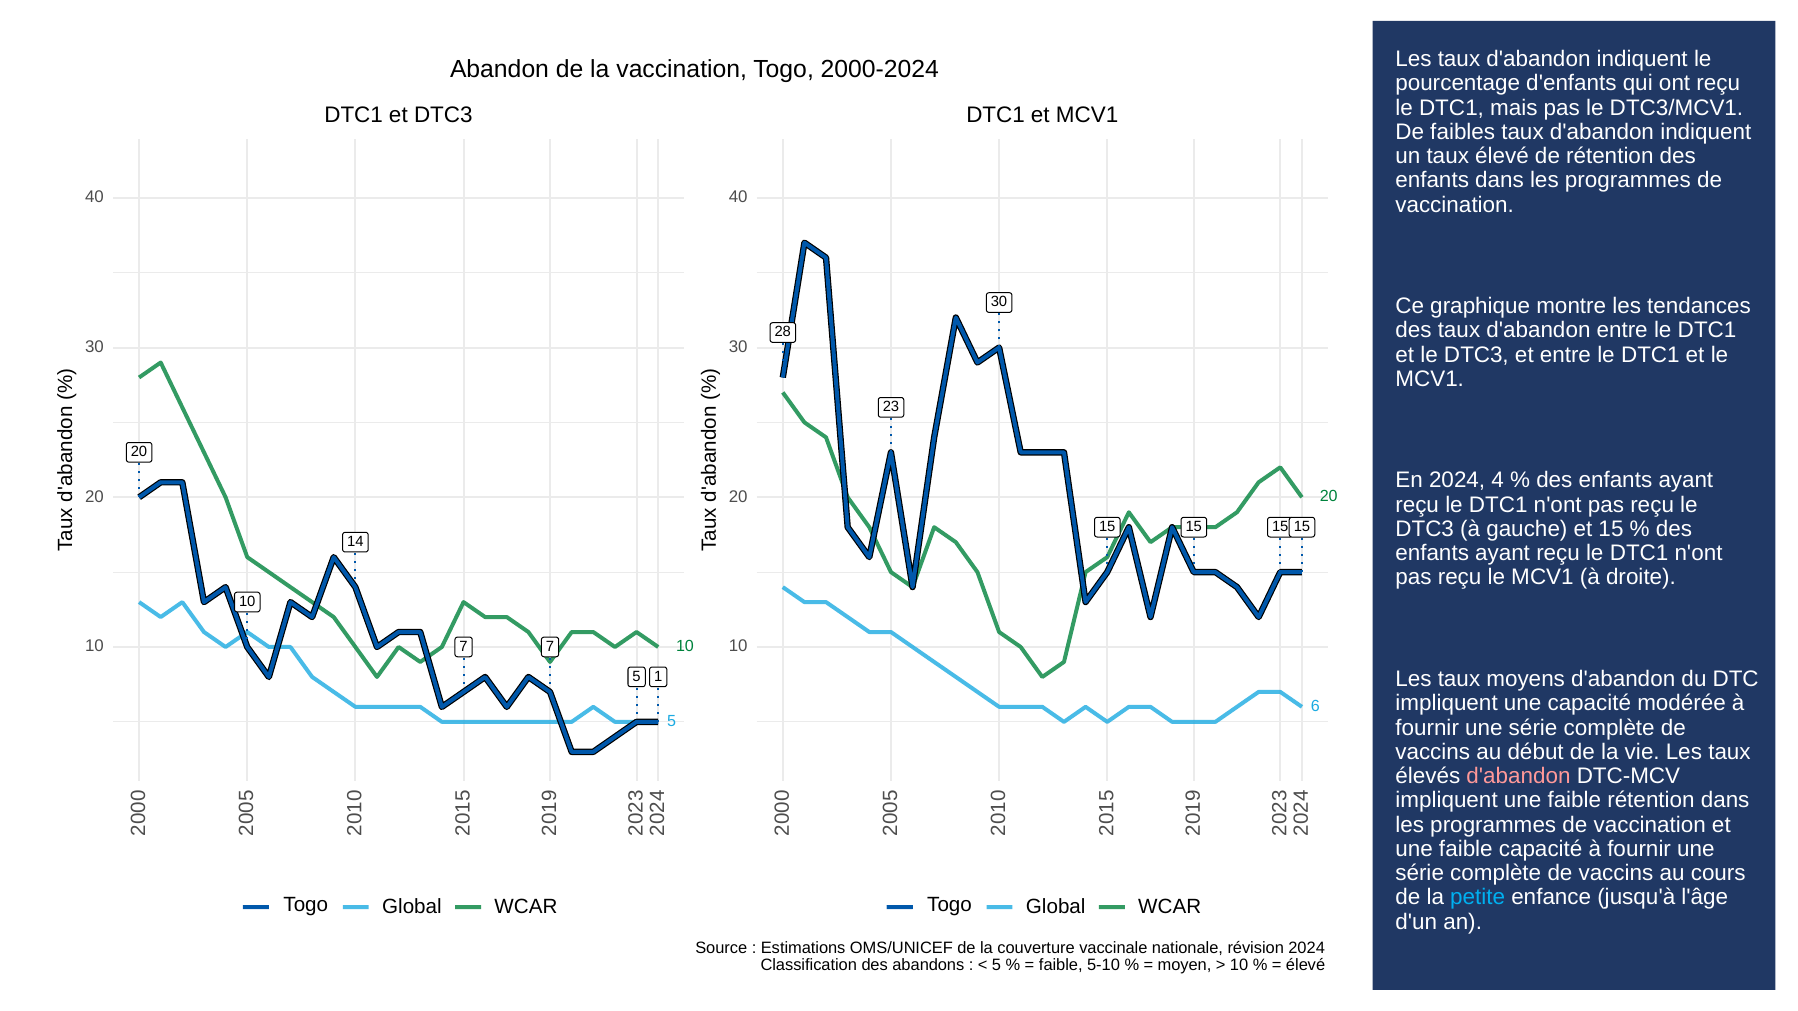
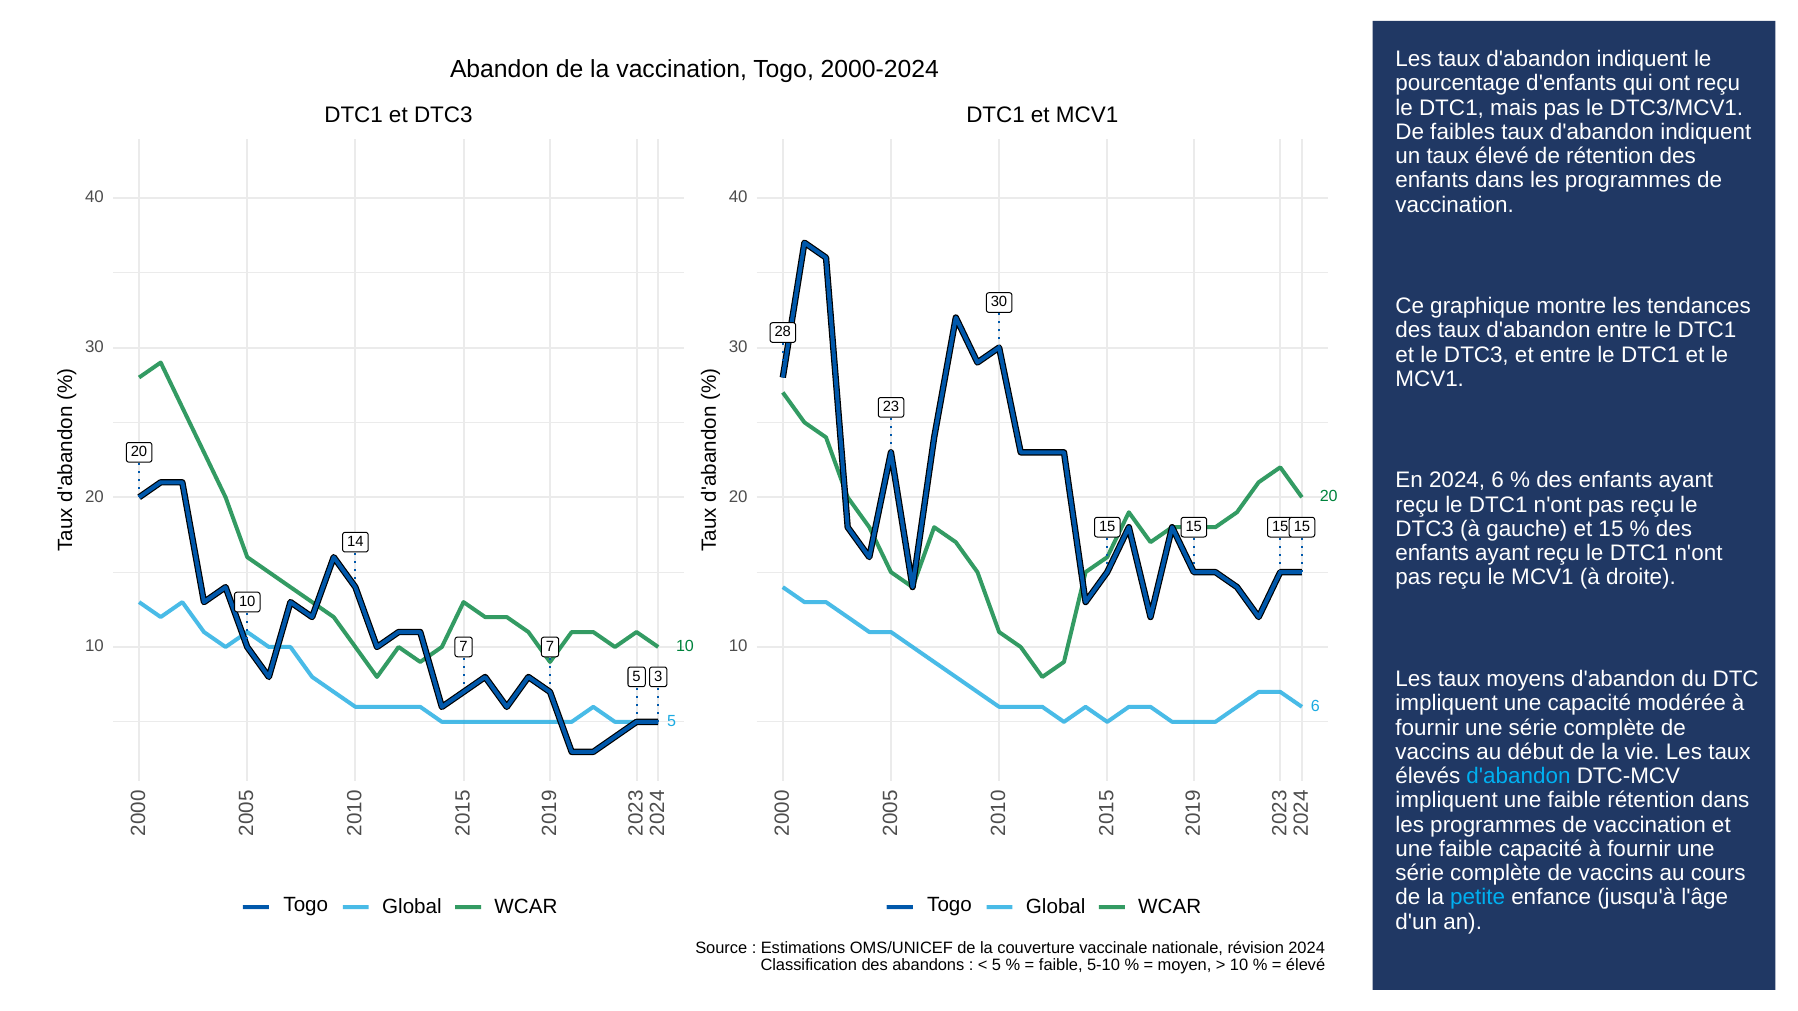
2024 4: 4 -> 6
5 1: 1 -> 3
d'abandon at (1518, 776) colour: pink -> light blue
